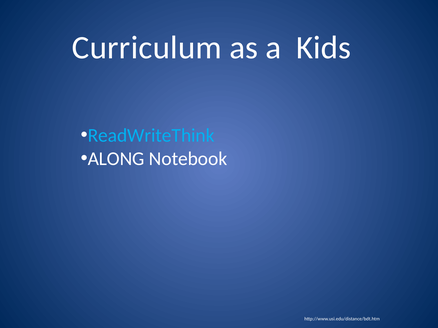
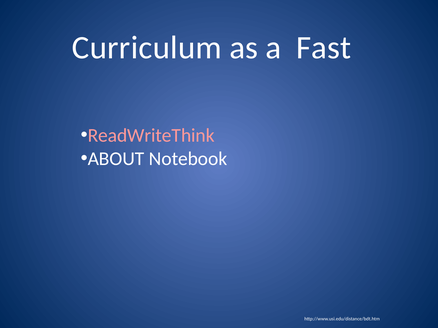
Kids: Kids -> Fast
ReadWriteThink colour: light blue -> pink
ALONG: ALONG -> ABOUT
